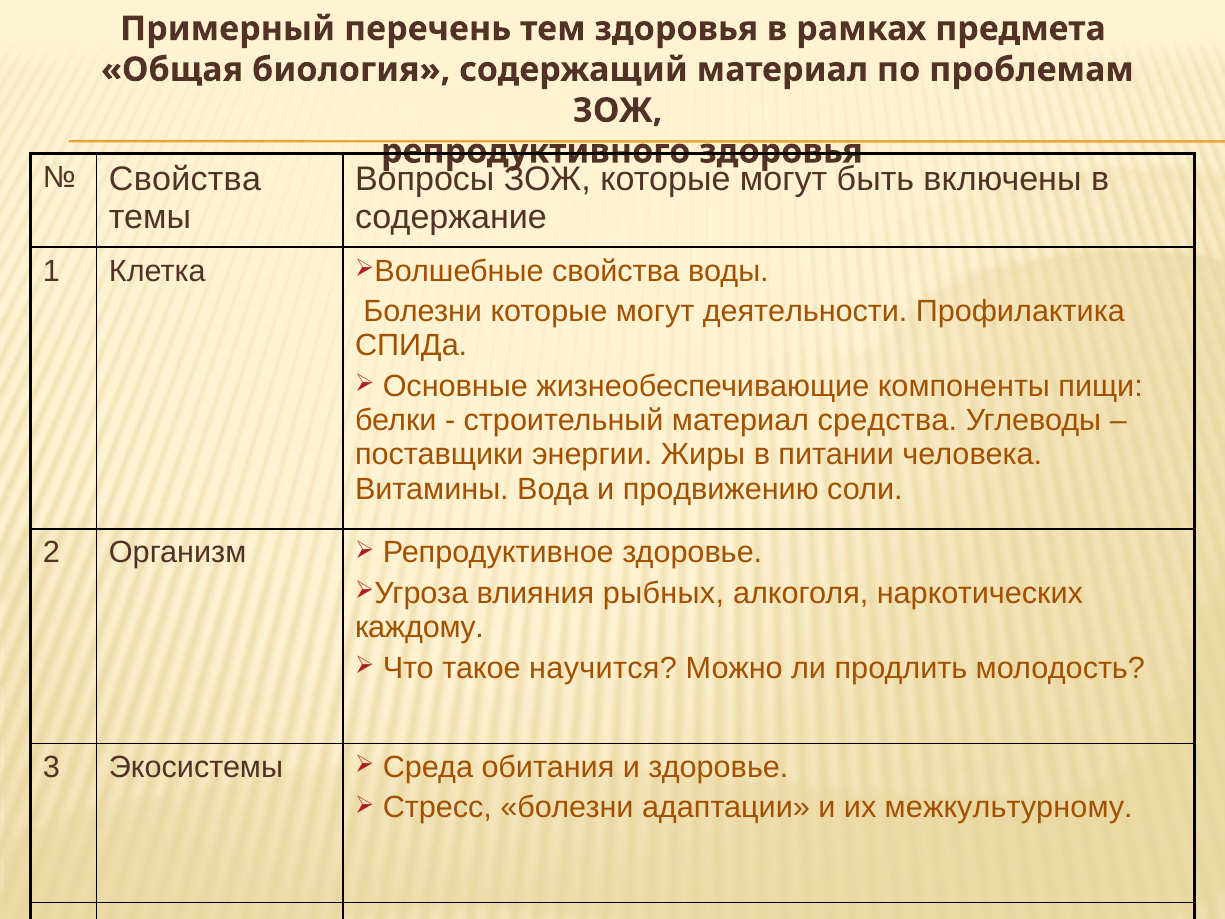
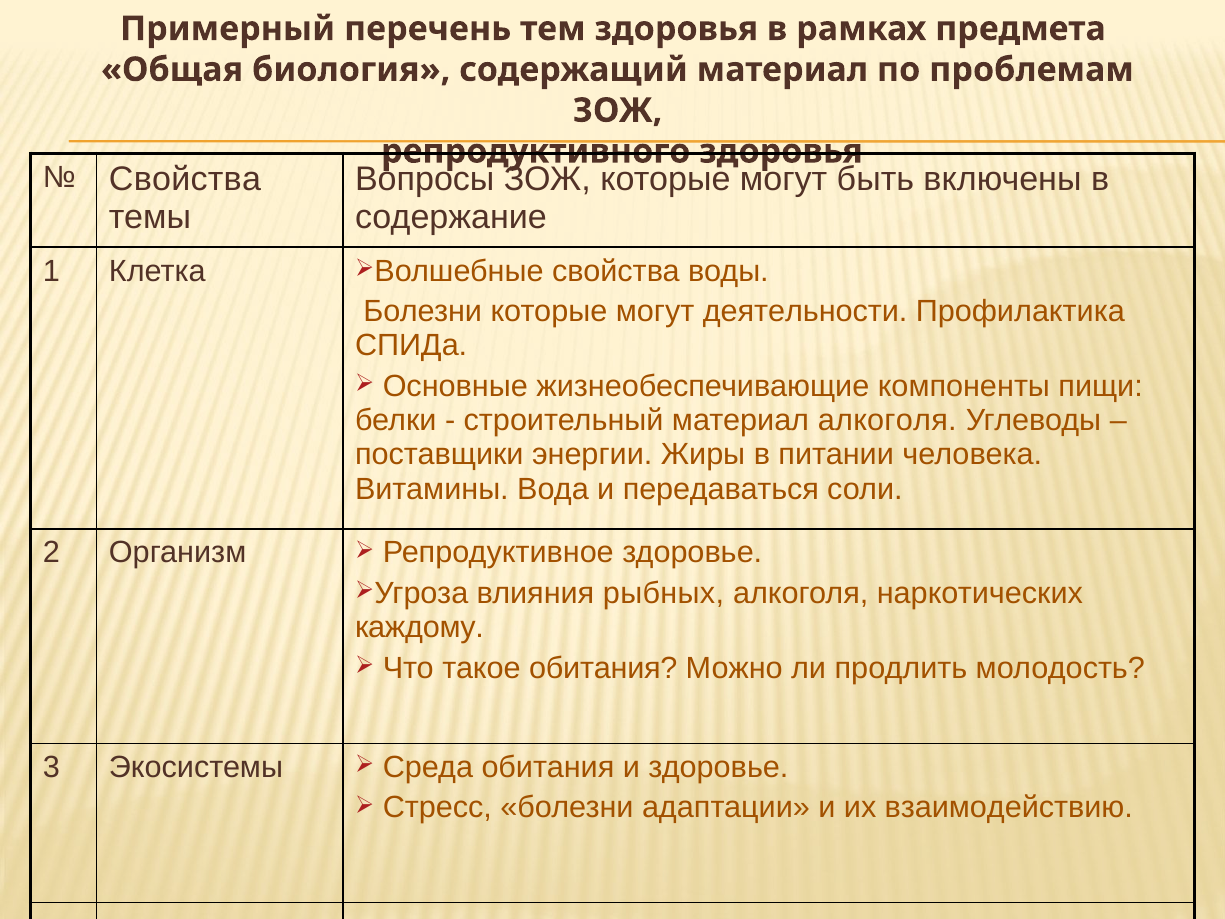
материал средства: средства -> алкоголя
продвижению: продвижению -> передаваться
такое научится: научится -> обитания
межкультурному: межкультурному -> взаимодействию
